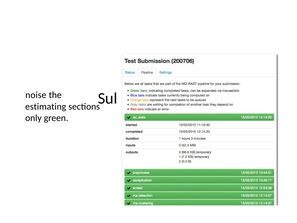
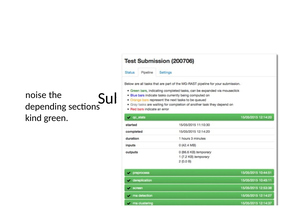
estimating: estimating -> depending
only: only -> kind
